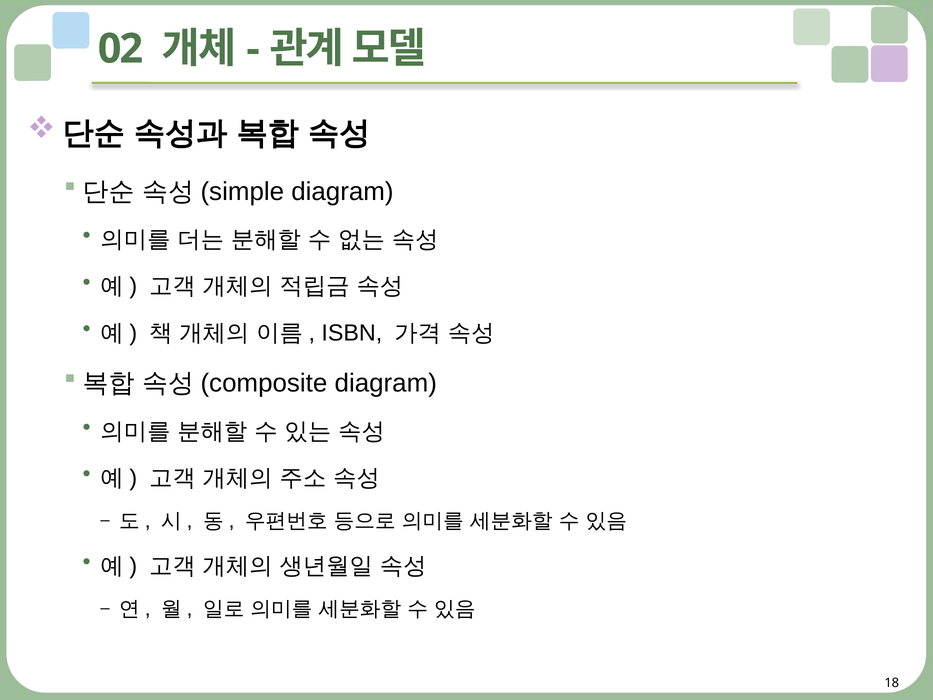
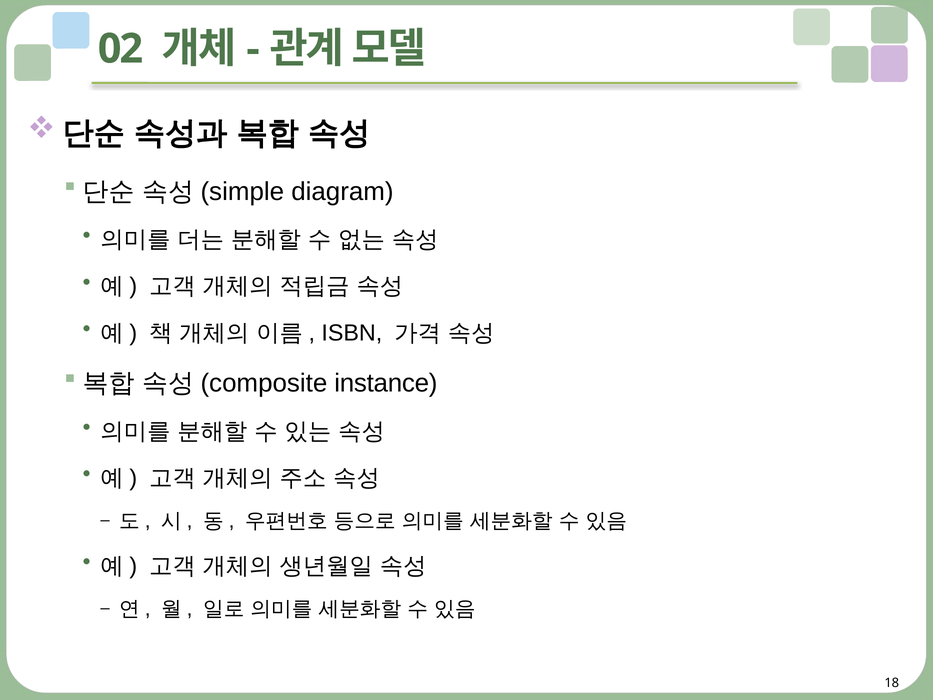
diagram at (386, 383): diagram -> instance
